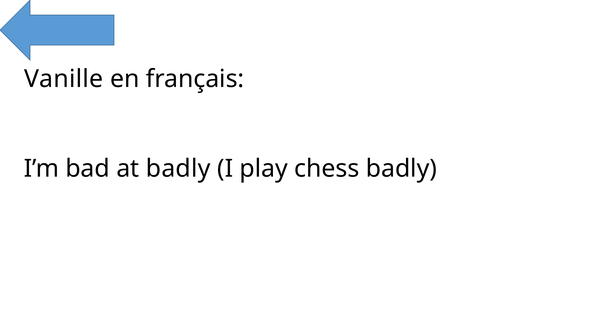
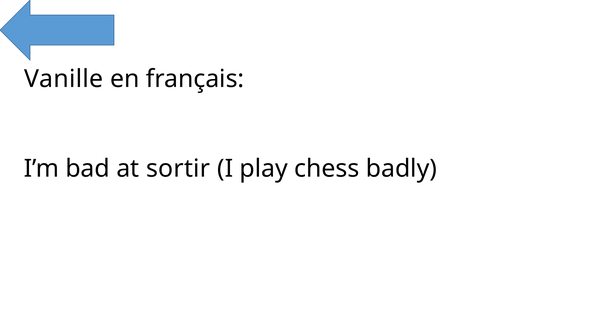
at badly: badly -> sortir
